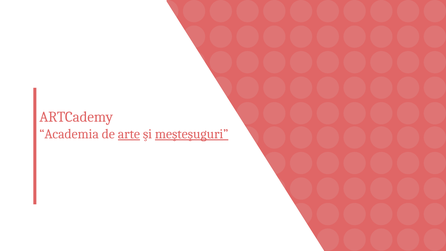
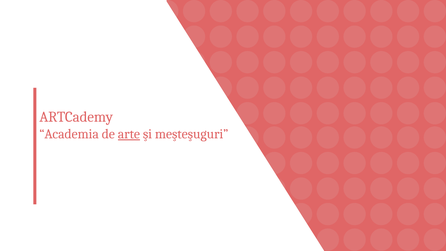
meşteşuguri underline: present -> none
